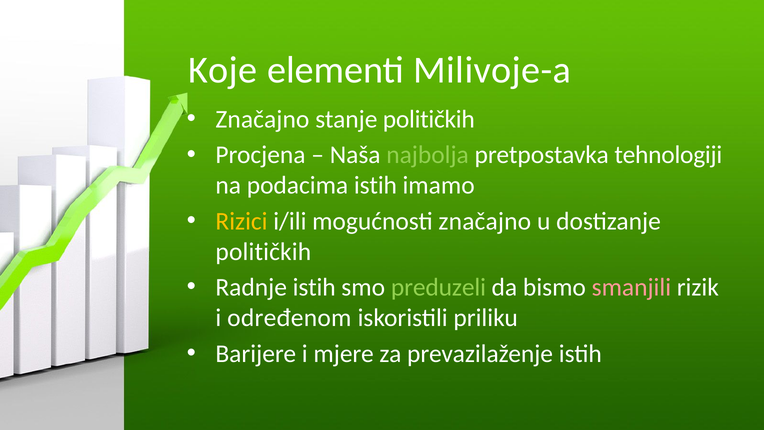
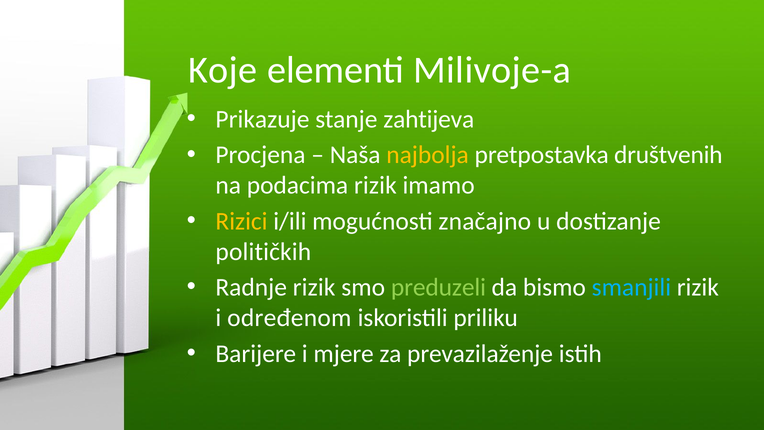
Značajno at (262, 119): Značajno -> Prikazuje
stanje političkih: političkih -> zahtijeva
najbolja colour: light green -> yellow
tehnologiji: tehnologiji -> društvenih
podacima istih: istih -> rizik
Radnje istih: istih -> rizik
smanjili colour: pink -> light blue
